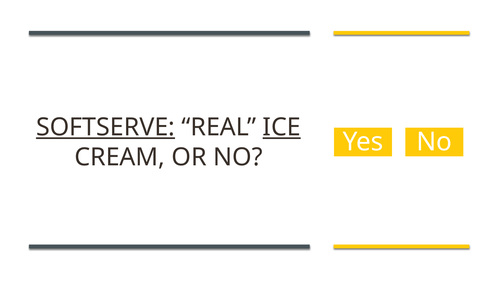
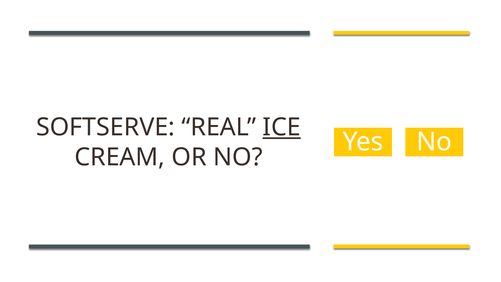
SOFTSERVE underline: present -> none
